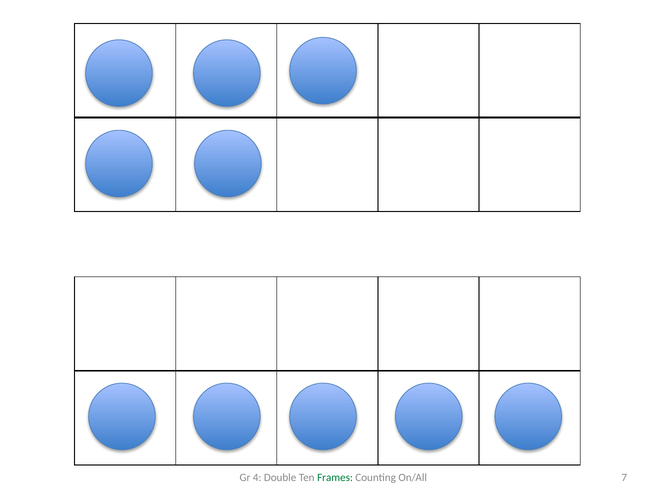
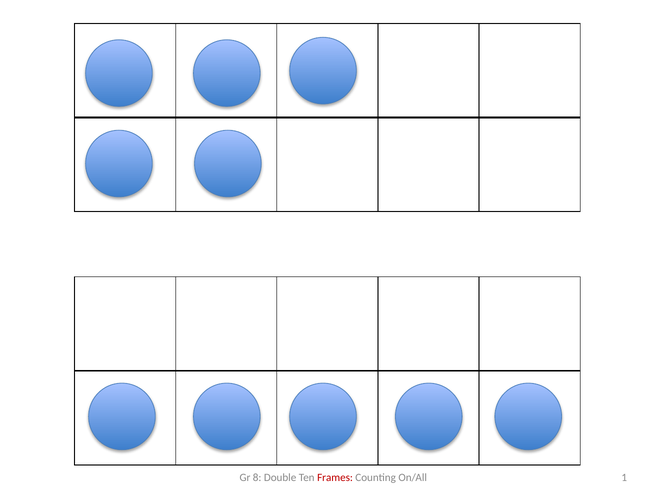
4: 4 -> 8
Frames colour: green -> red
7: 7 -> 1
